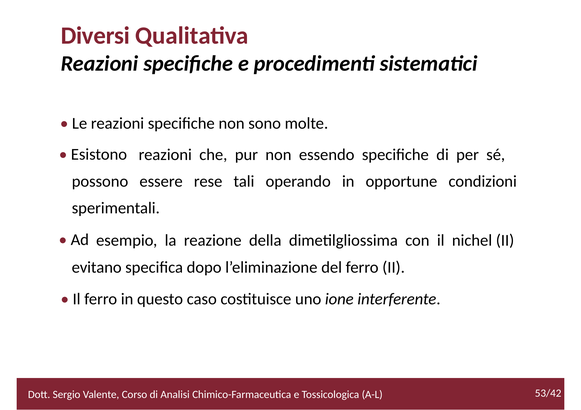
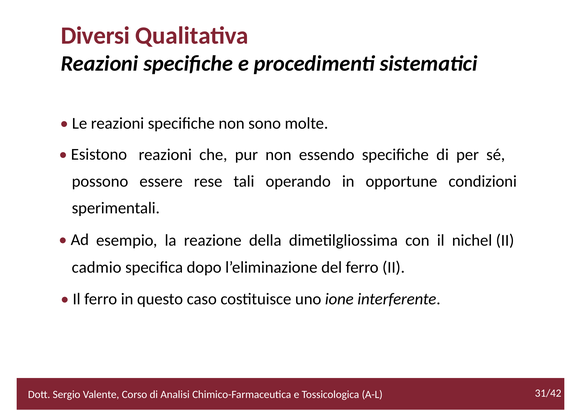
evitano: evitano -> cadmio
53/42: 53/42 -> 31/42
